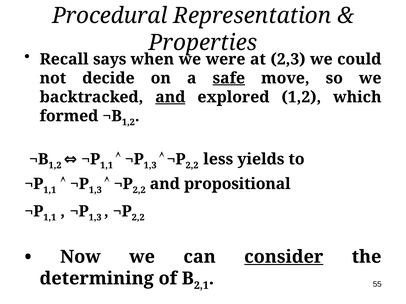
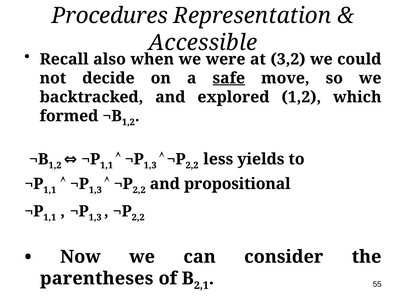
Procedural: Procedural -> Procedures
Properties: Properties -> Accessible
says: says -> also
2,3: 2,3 -> 3,2
and at (170, 97) underline: present -> none
consider underline: present -> none
determining: determining -> parentheses
